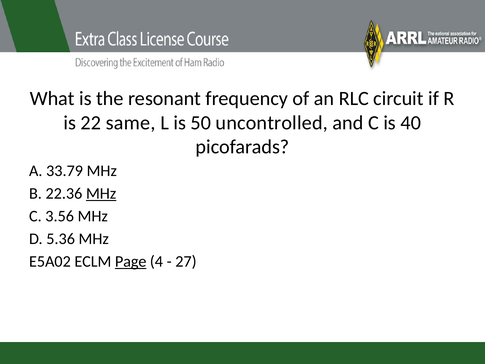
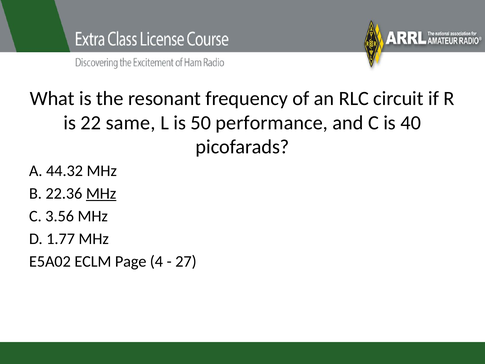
uncontrolled: uncontrolled -> performance
33.79: 33.79 -> 44.32
5.36: 5.36 -> 1.77
Page underline: present -> none
